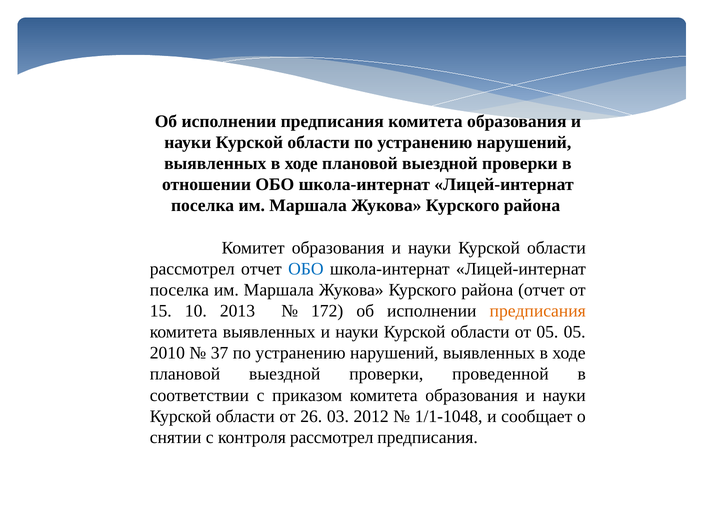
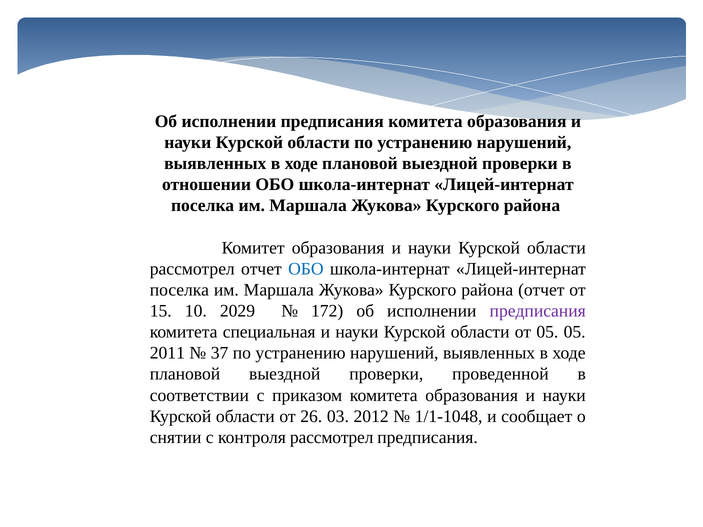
2013: 2013 -> 2029
предписания at (538, 311) colour: orange -> purple
комитета выявленных: выявленных -> специальная
2010: 2010 -> 2011
